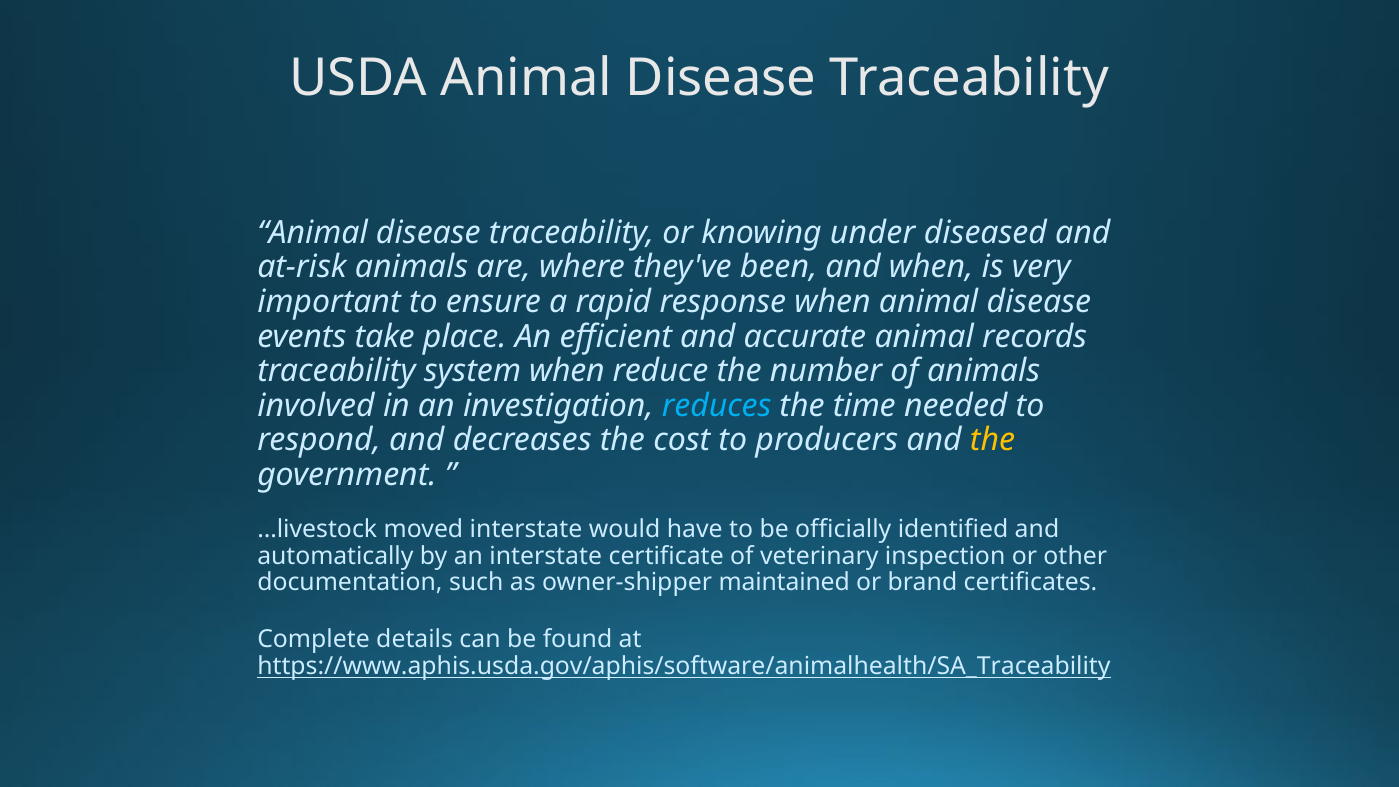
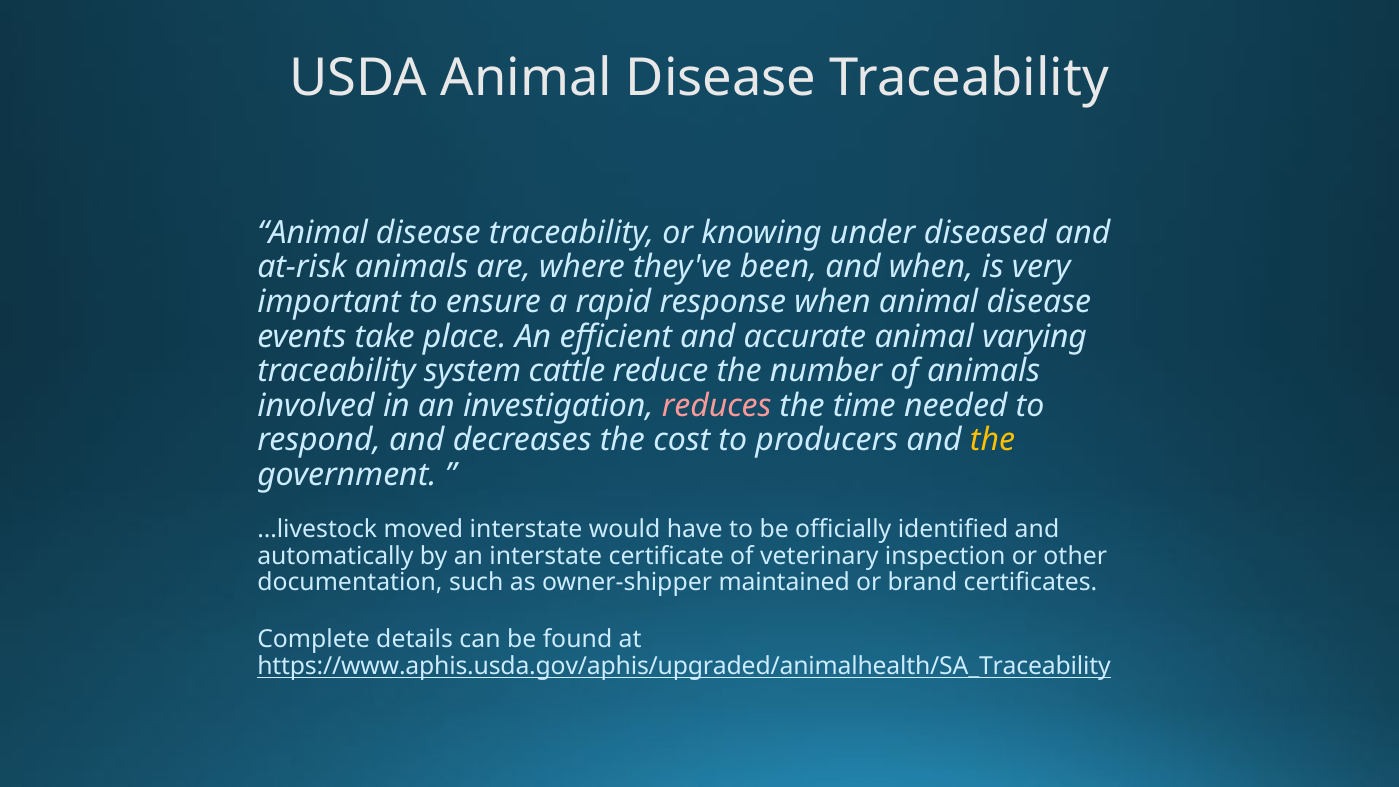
records: records -> varying
system when: when -> cattle
reduces colour: light blue -> pink
https://www.aphis.usda.gov/aphis/software/animalhealth/SA_Traceability: https://www.aphis.usda.gov/aphis/software/animalhealth/SA_Traceability -> https://www.aphis.usda.gov/aphis/upgraded/animalhealth/SA_Traceability
